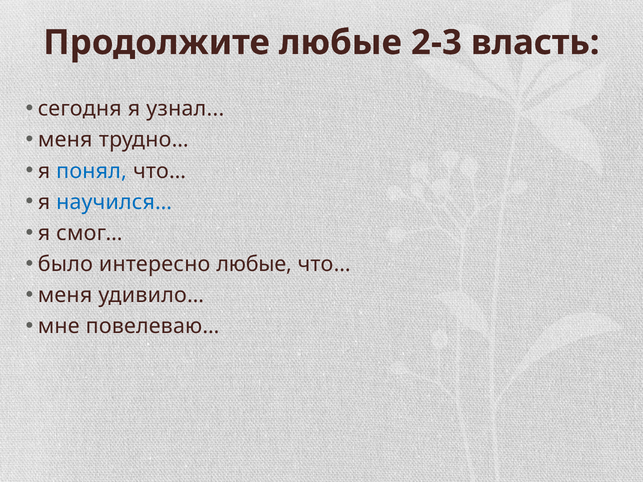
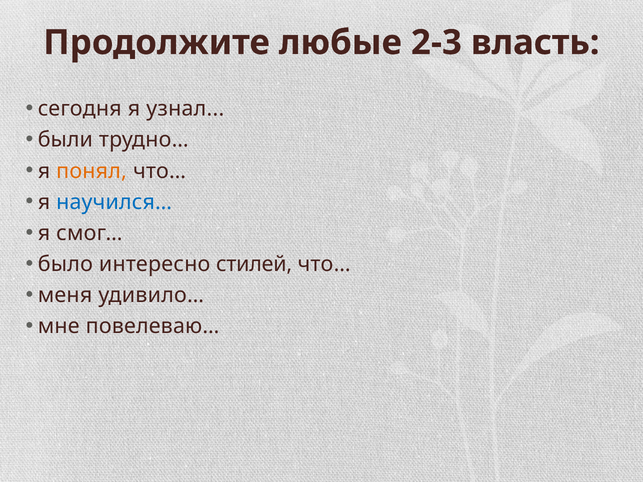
меня at (65, 140): меня -> были
понял colour: blue -> orange
интересно любые: любые -> стилей
